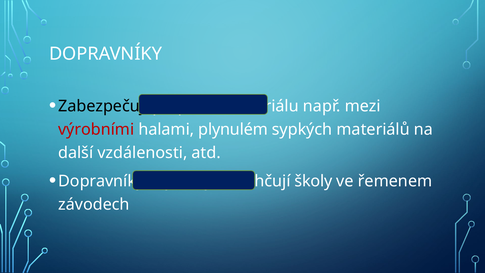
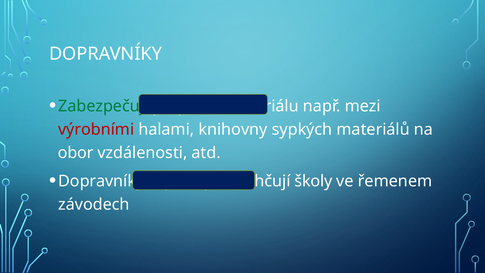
Zabezpečují colour: black -> green
plynulém: plynulém -> knihovny
další: další -> obor
